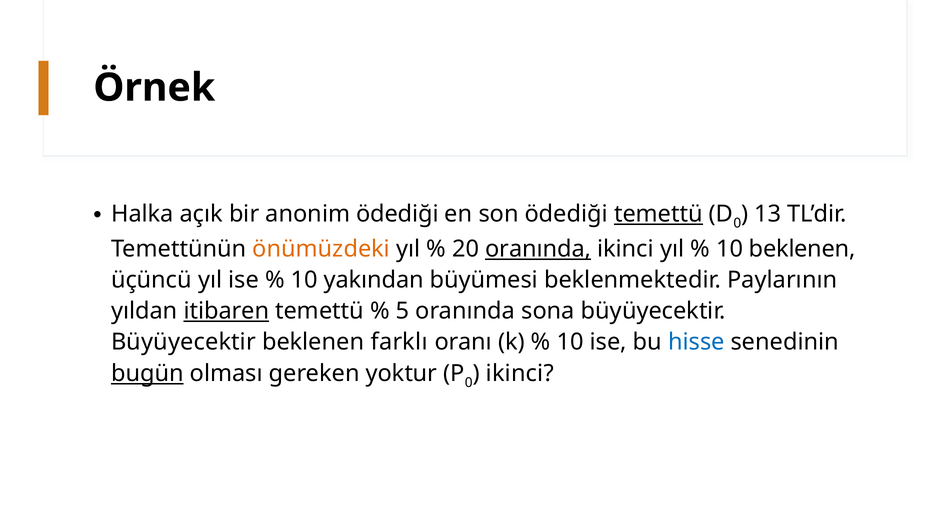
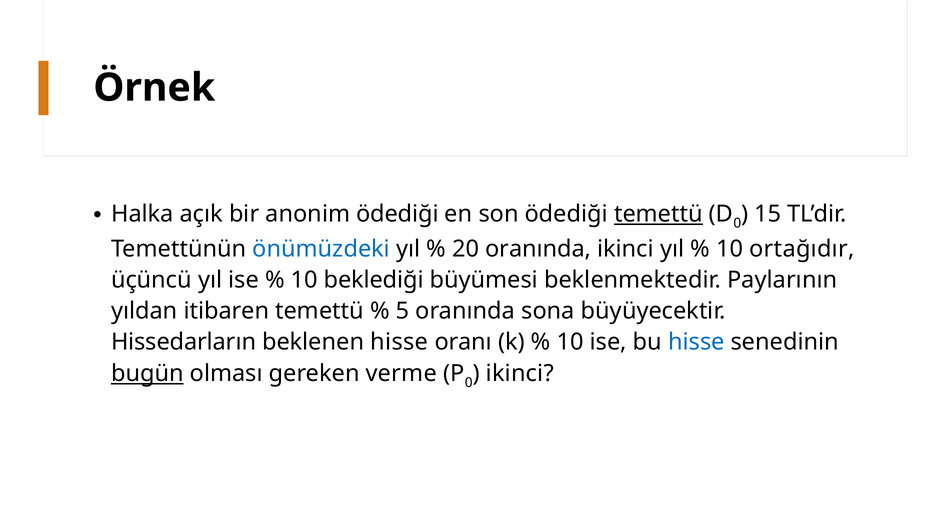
13: 13 -> 15
önümüzdeki colour: orange -> blue
oranında at (538, 249) underline: present -> none
10 beklenen: beklenen -> ortağıdır
yakından: yakından -> beklediği
itibaren underline: present -> none
Büyüyecektir at (183, 342): Büyüyecektir -> Hissedarların
beklenen farklı: farklı -> hisse
yoktur: yoktur -> verme
